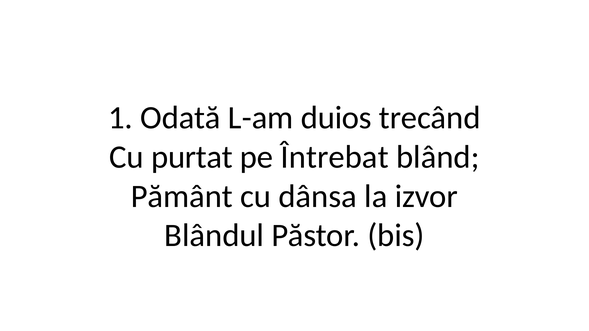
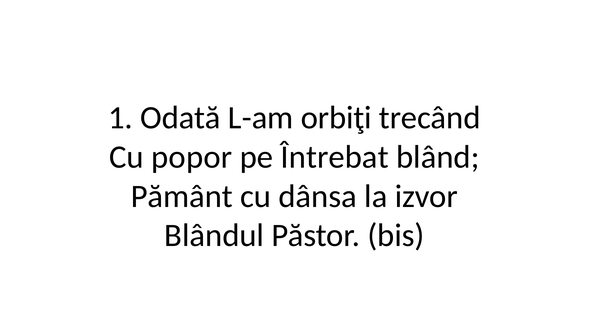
duios: duios -> orbiţi
purtat: purtat -> popor
